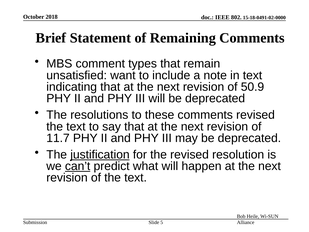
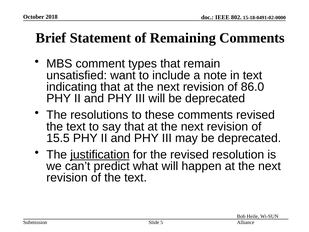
50.9: 50.9 -> 86.0
11.7: 11.7 -> 15.5
can’t underline: present -> none
